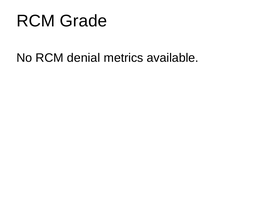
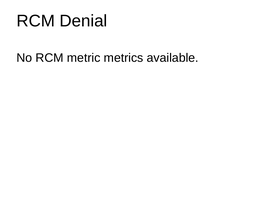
Grade: Grade -> Denial
denial: denial -> metric
